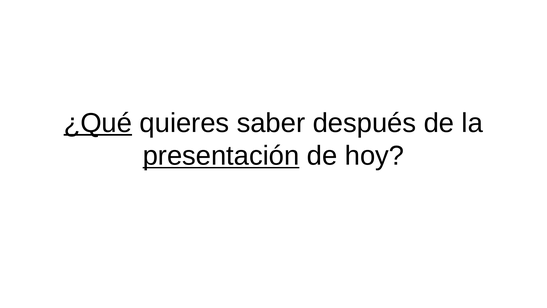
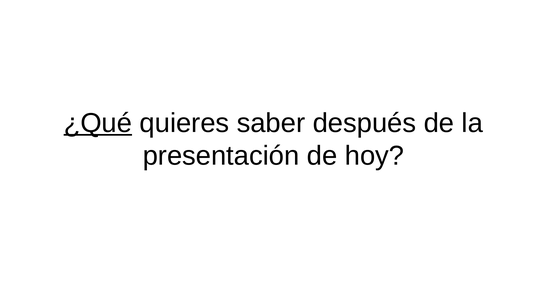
presentación underline: present -> none
